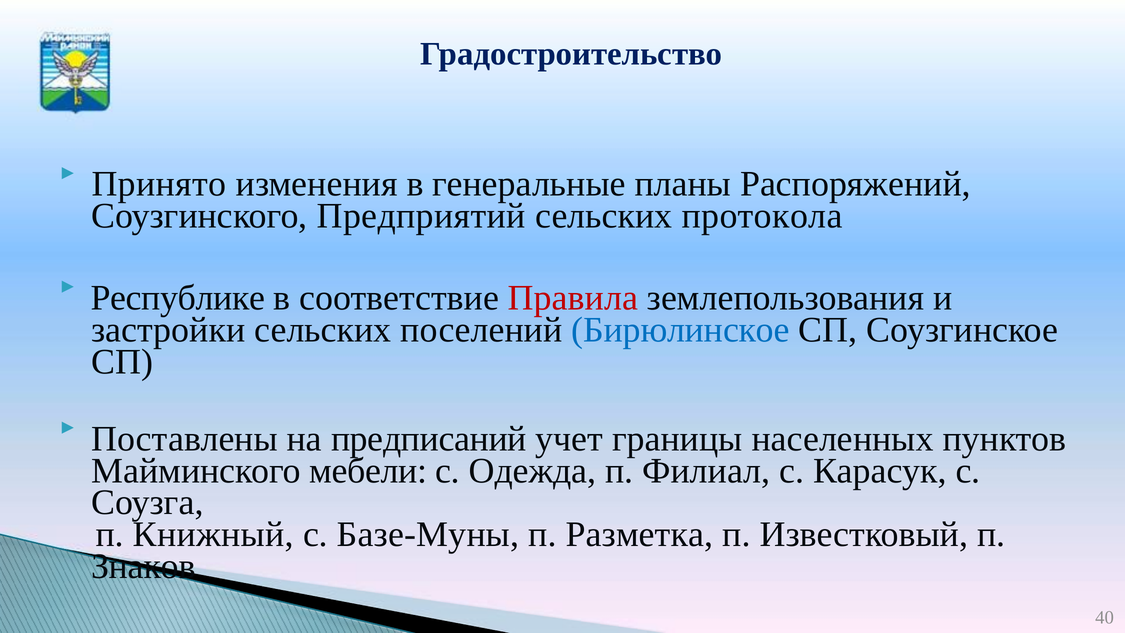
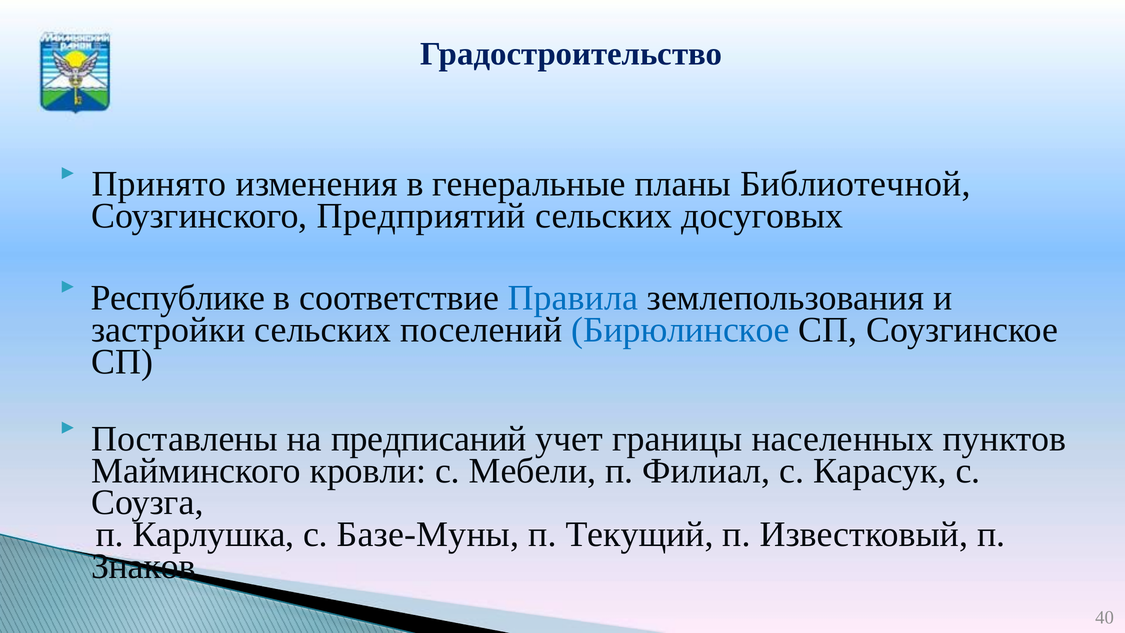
Распоряжений: Распоряжений -> Библиотечной
протокола: протокола -> досуговых
Правила colour: red -> blue
мебели: мебели -> кровли
Одежда: Одежда -> Мебели
Книжный: Книжный -> Карлушка
Разметка: Разметка -> Текущий
